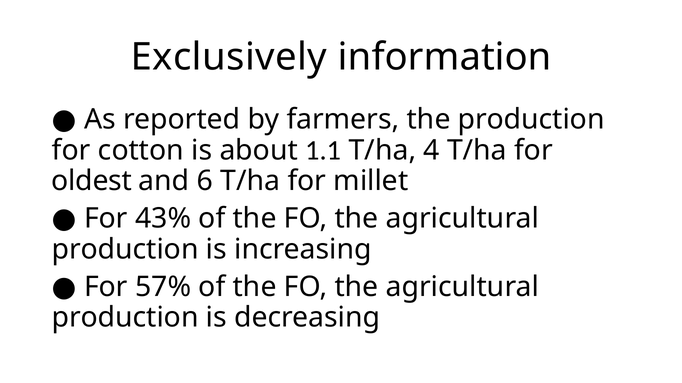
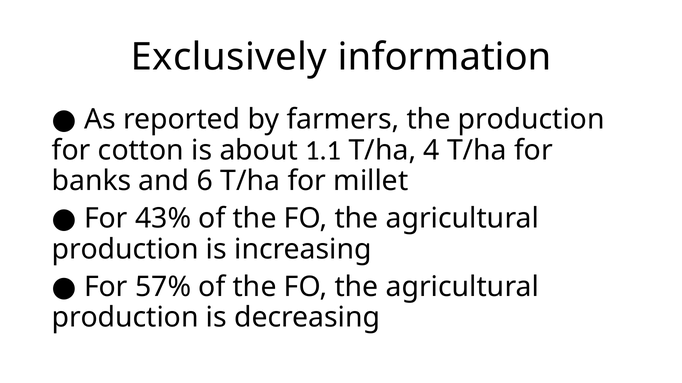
oldest: oldest -> banks
